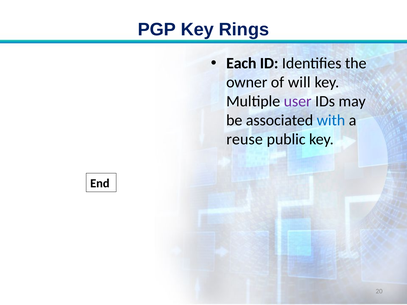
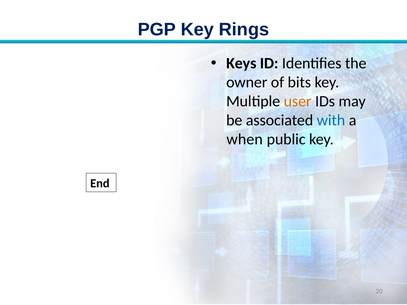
Each: Each -> Keys
will: will -> bits
user colour: purple -> orange
reuse: reuse -> when
